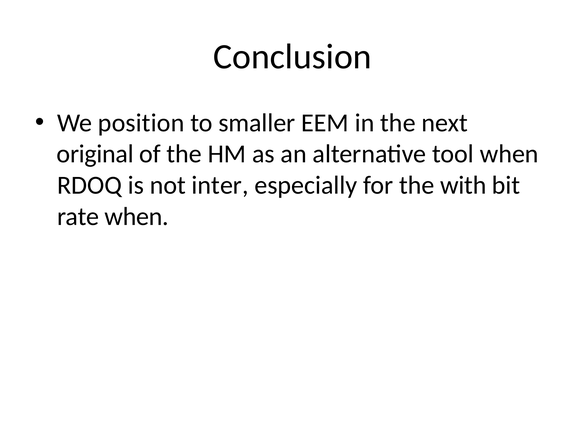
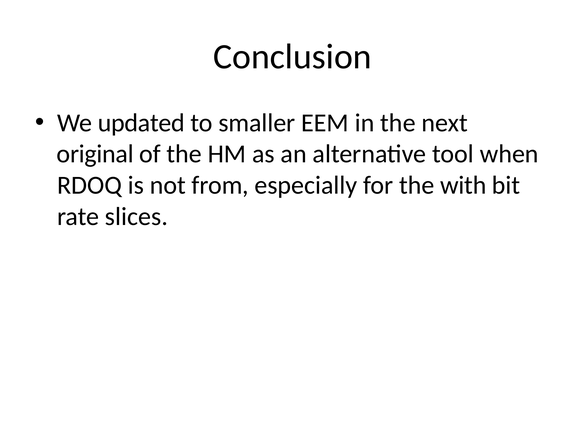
position: position -> updated
inter: inter -> from
rate when: when -> slices
